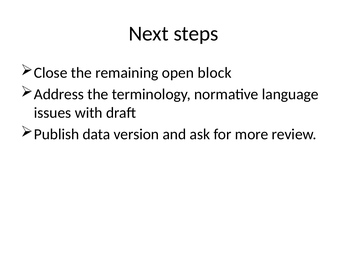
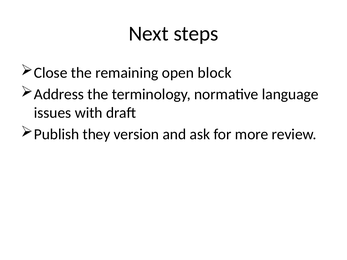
data: data -> they
